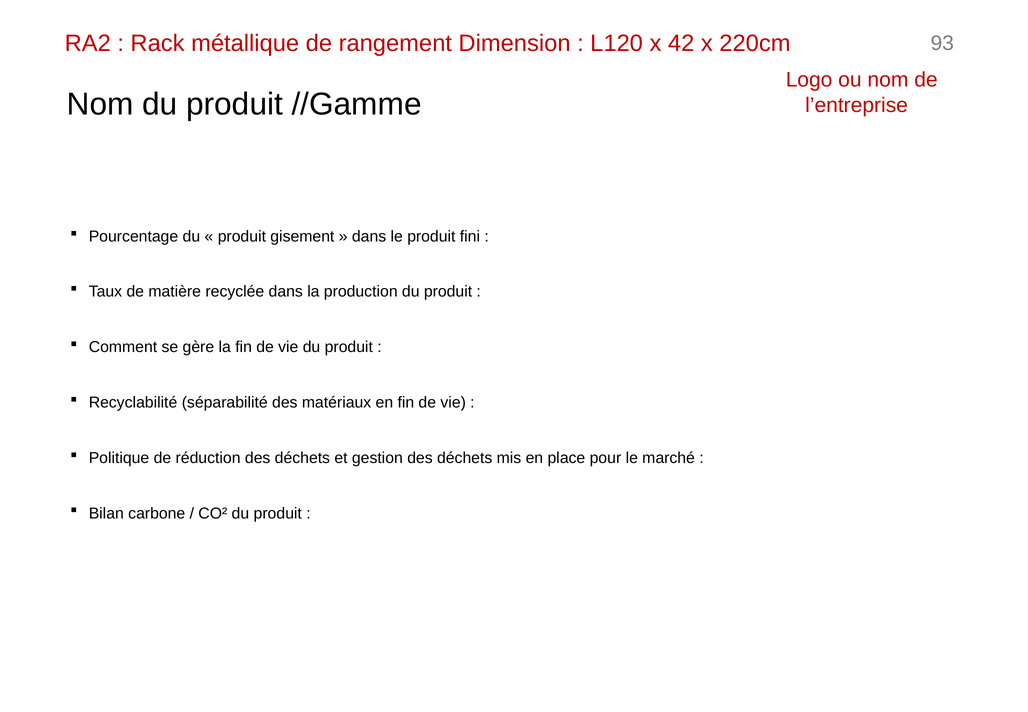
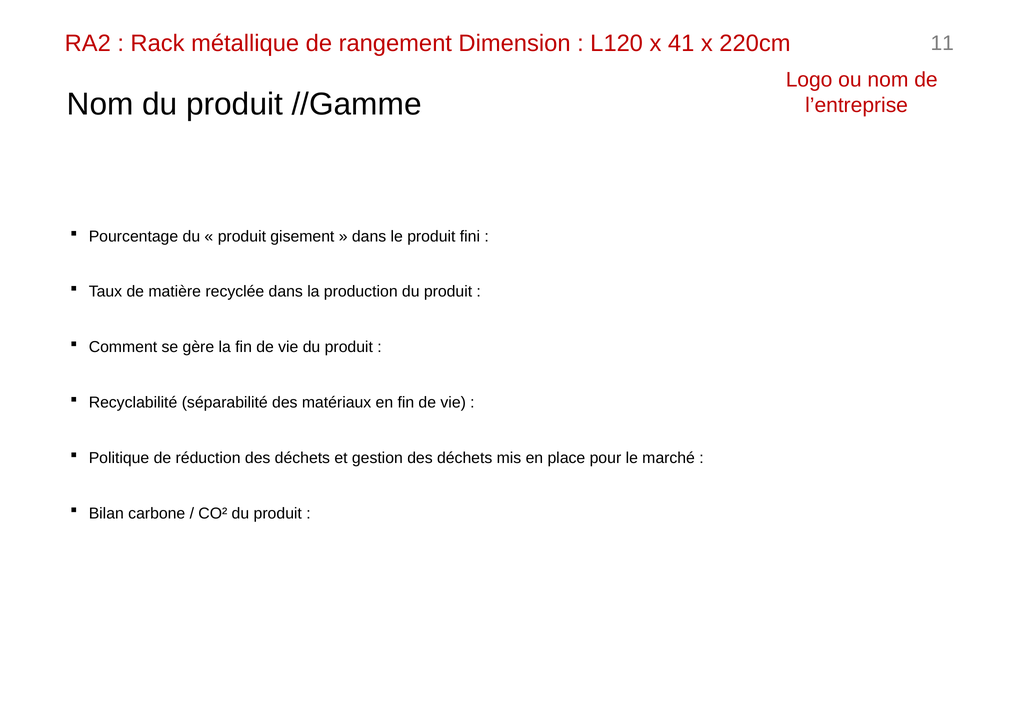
42: 42 -> 41
93: 93 -> 11
